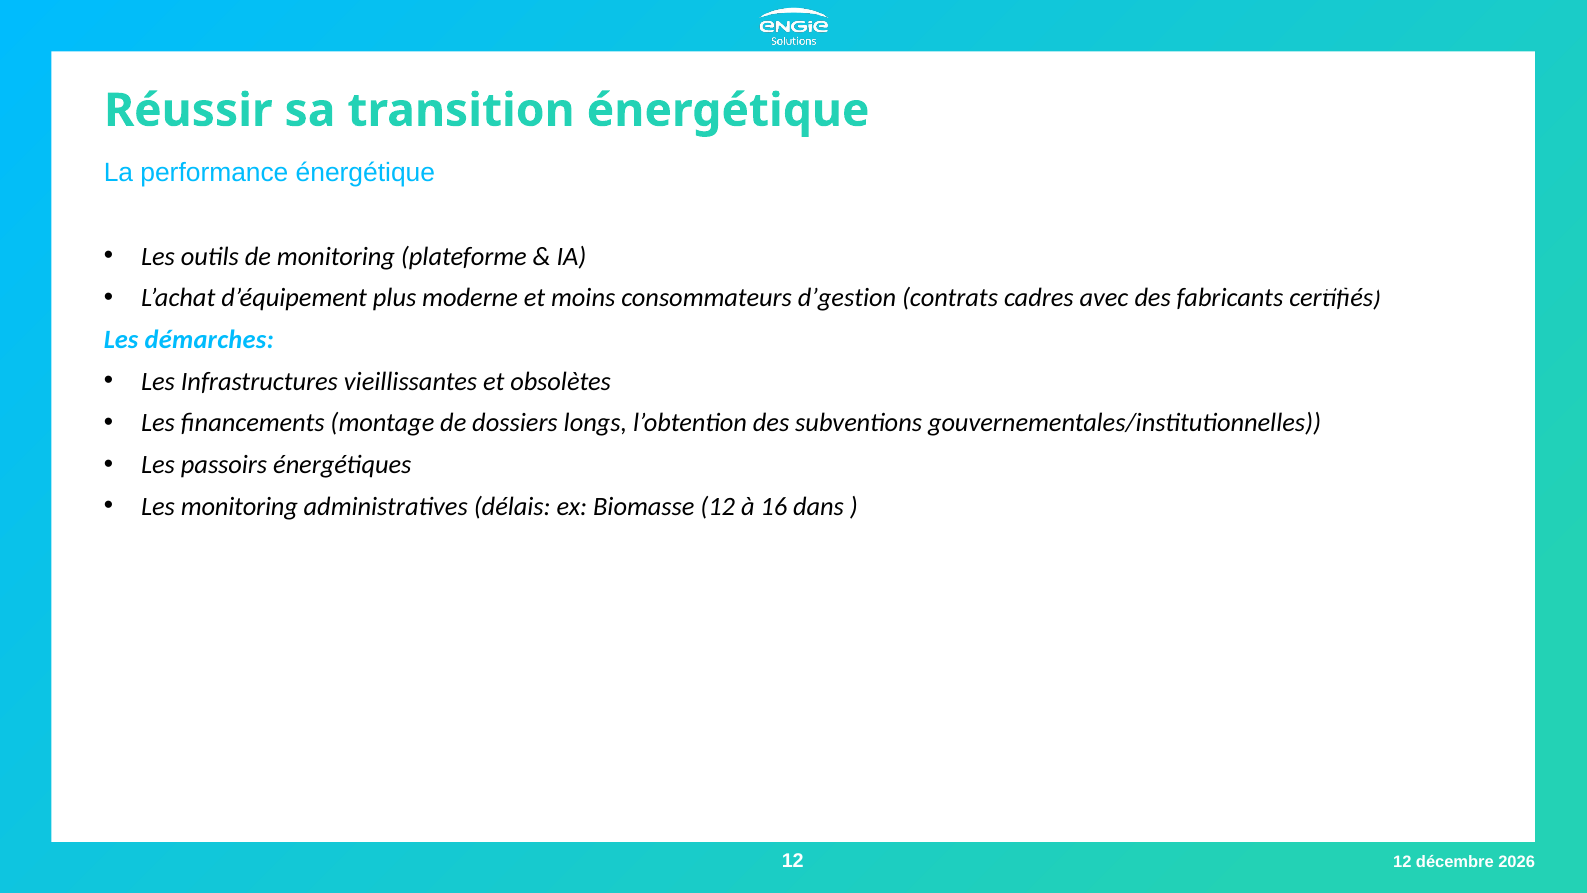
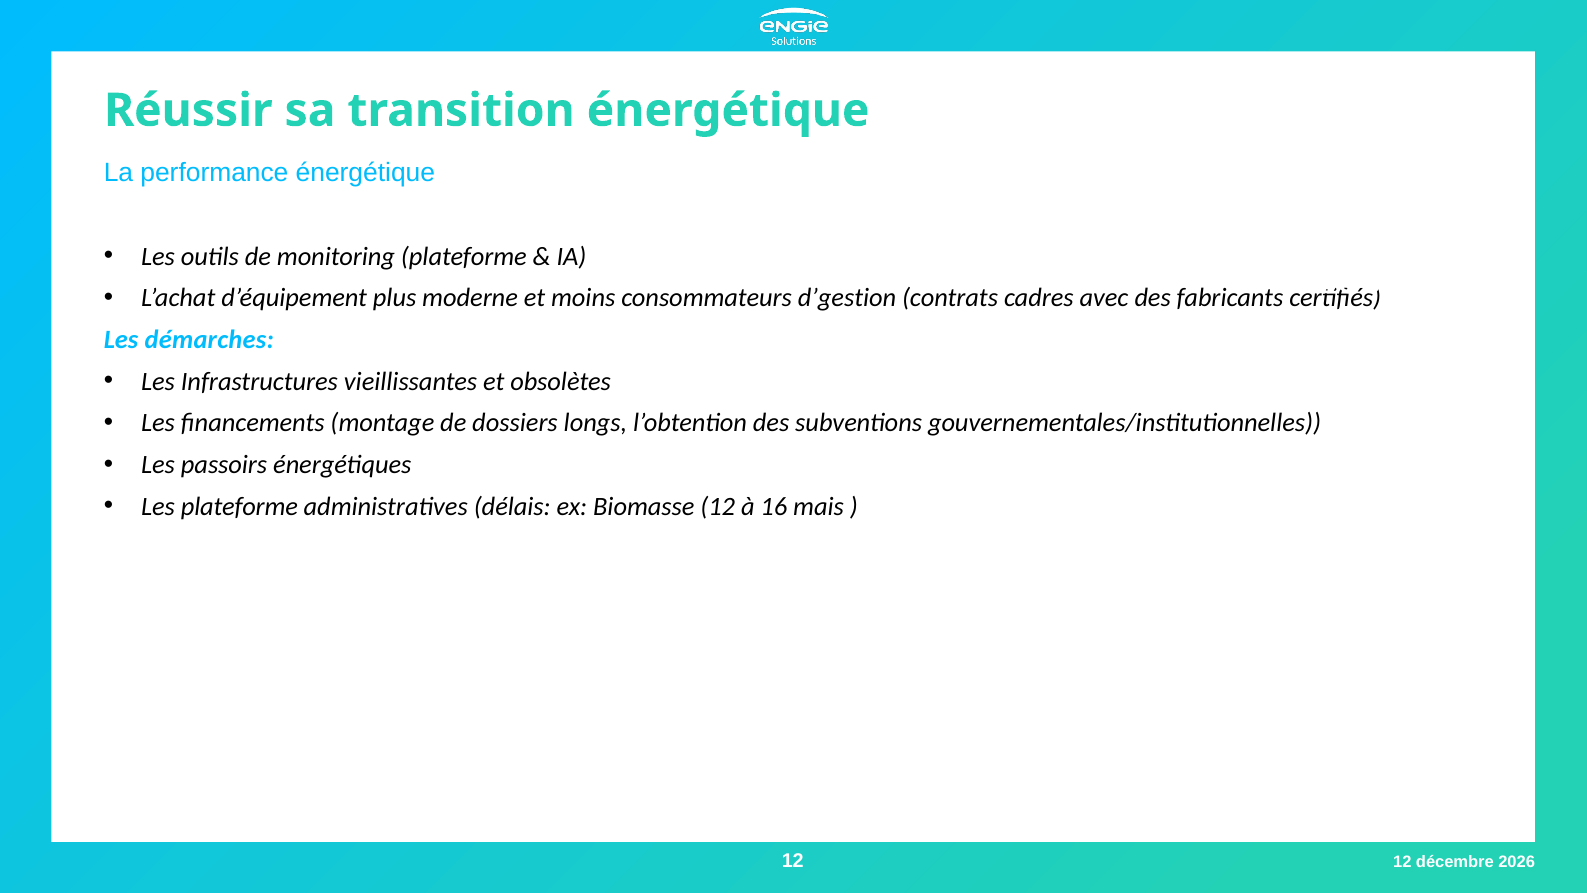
Les monitoring: monitoring -> plateforme
dans: dans -> mais
